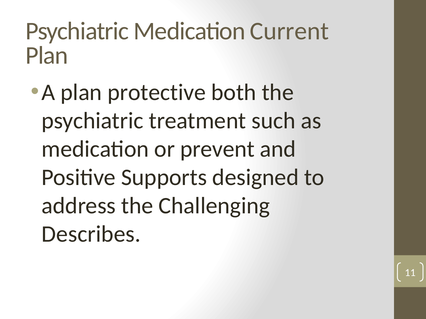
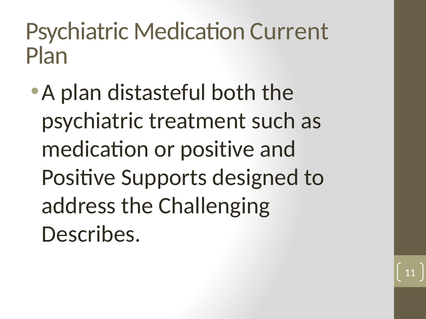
protective: protective -> distasteful
or prevent: prevent -> positive
